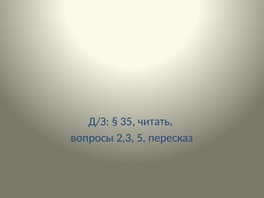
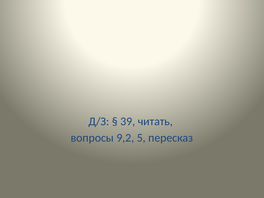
35: 35 -> 39
2,3: 2,3 -> 9,2
